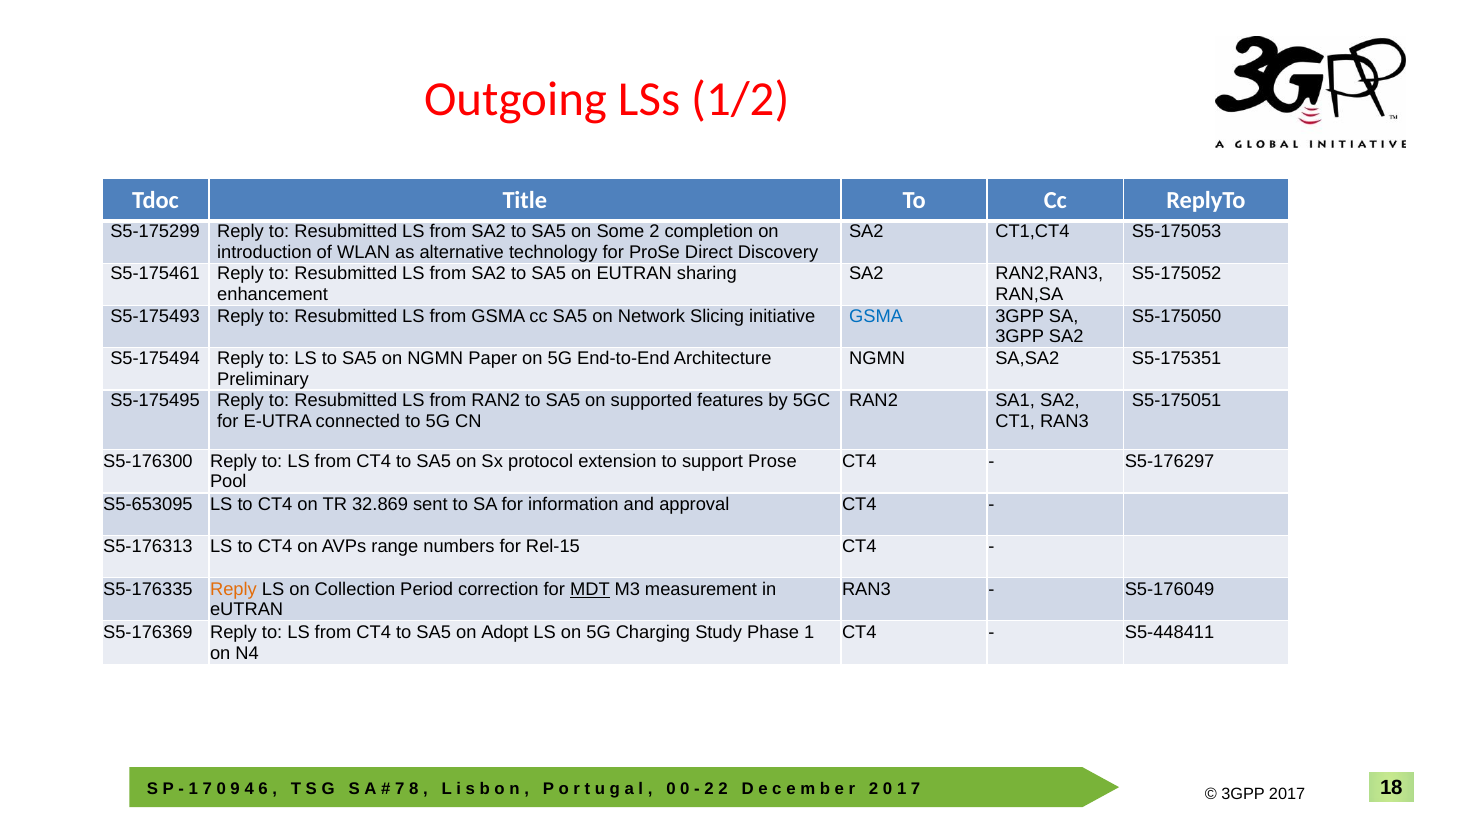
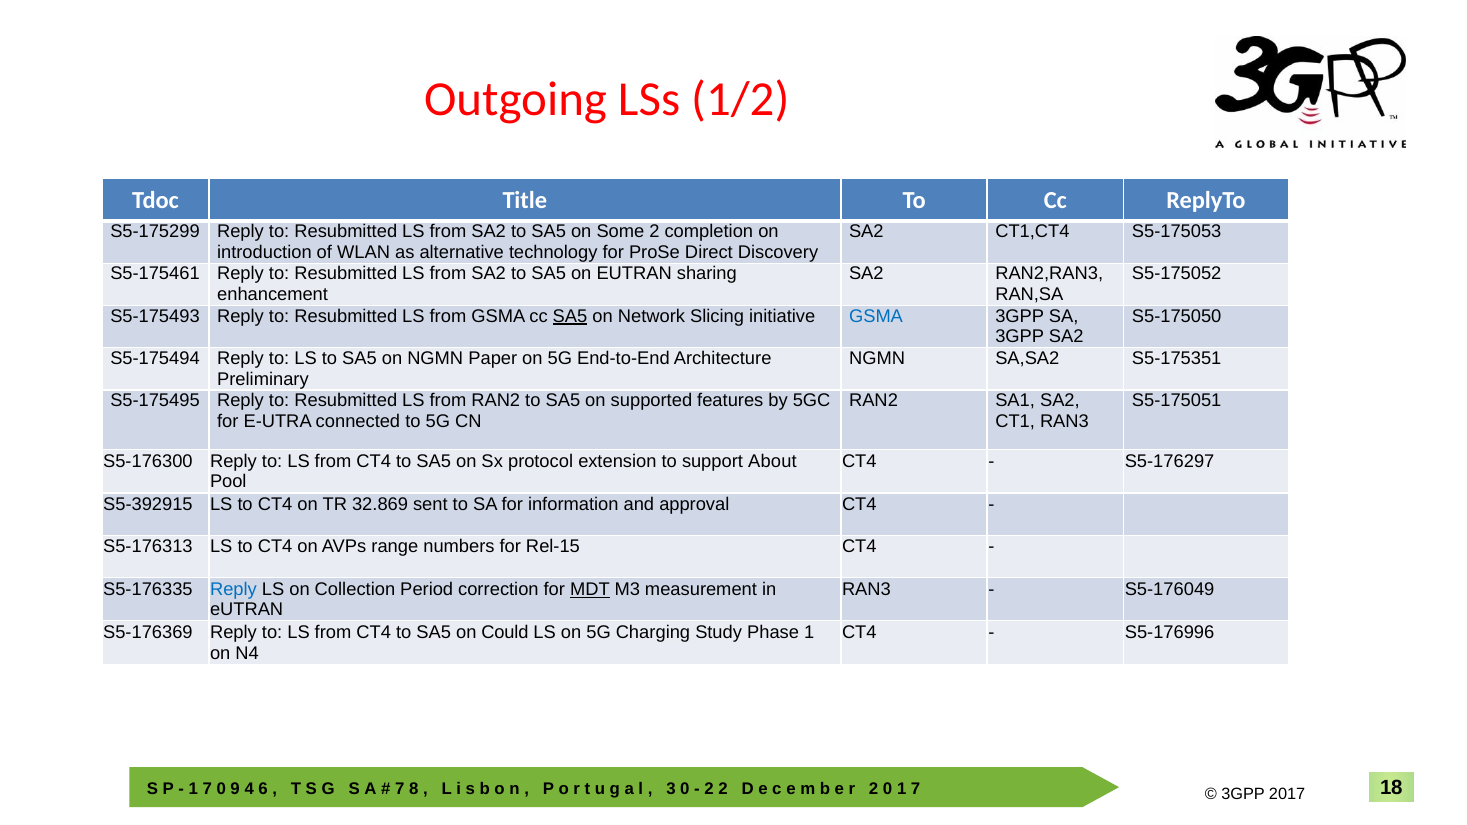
SA5 at (570, 316) underline: none -> present
support Prose: Prose -> About
S5-653095: S5-653095 -> S5-392915
Reply at (233, 589) colour: orange -> blue
Adopt: Adopt -> Could
S5-448411: S5-448411 -> S5-176996
0 at (671, 789): 0 -> 3
